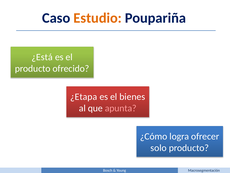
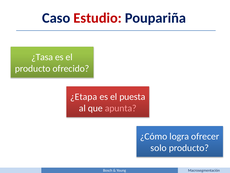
Estudio colour: orange -> red
¿Está: ¿Está -> ¿Tasa
bienes: bienes -> puesta
